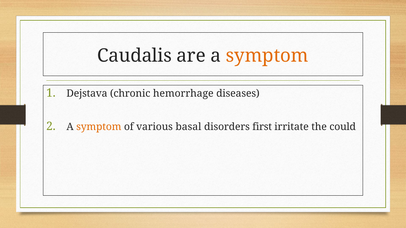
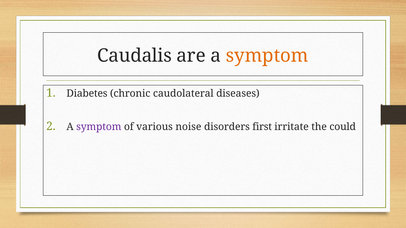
Dejstava: Dejstava -> Diabetes
hemorrhage: hemorrhage -> caudolateral
symptom at (99, 127) colour: orange -> purple
basal: basal -> noise
